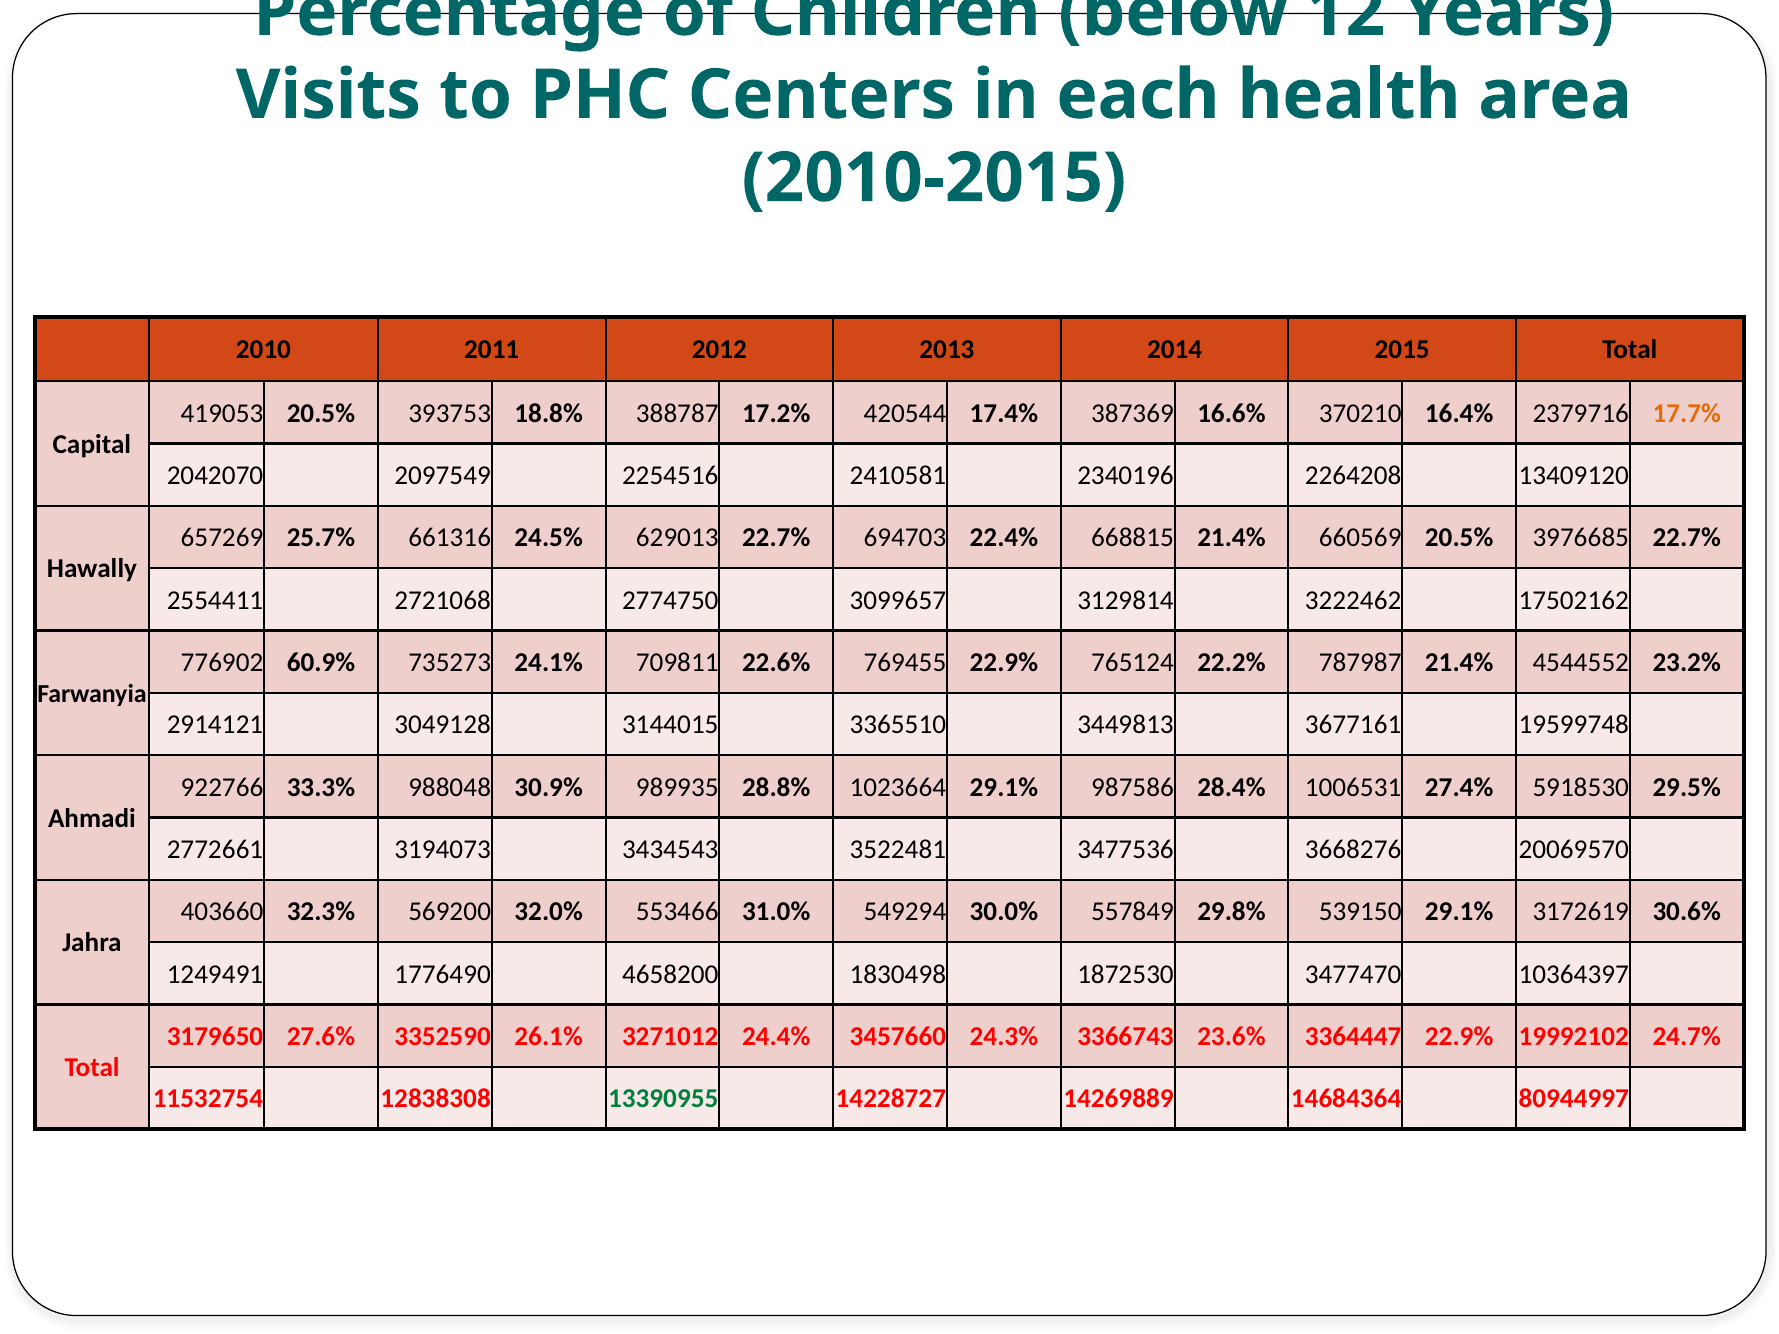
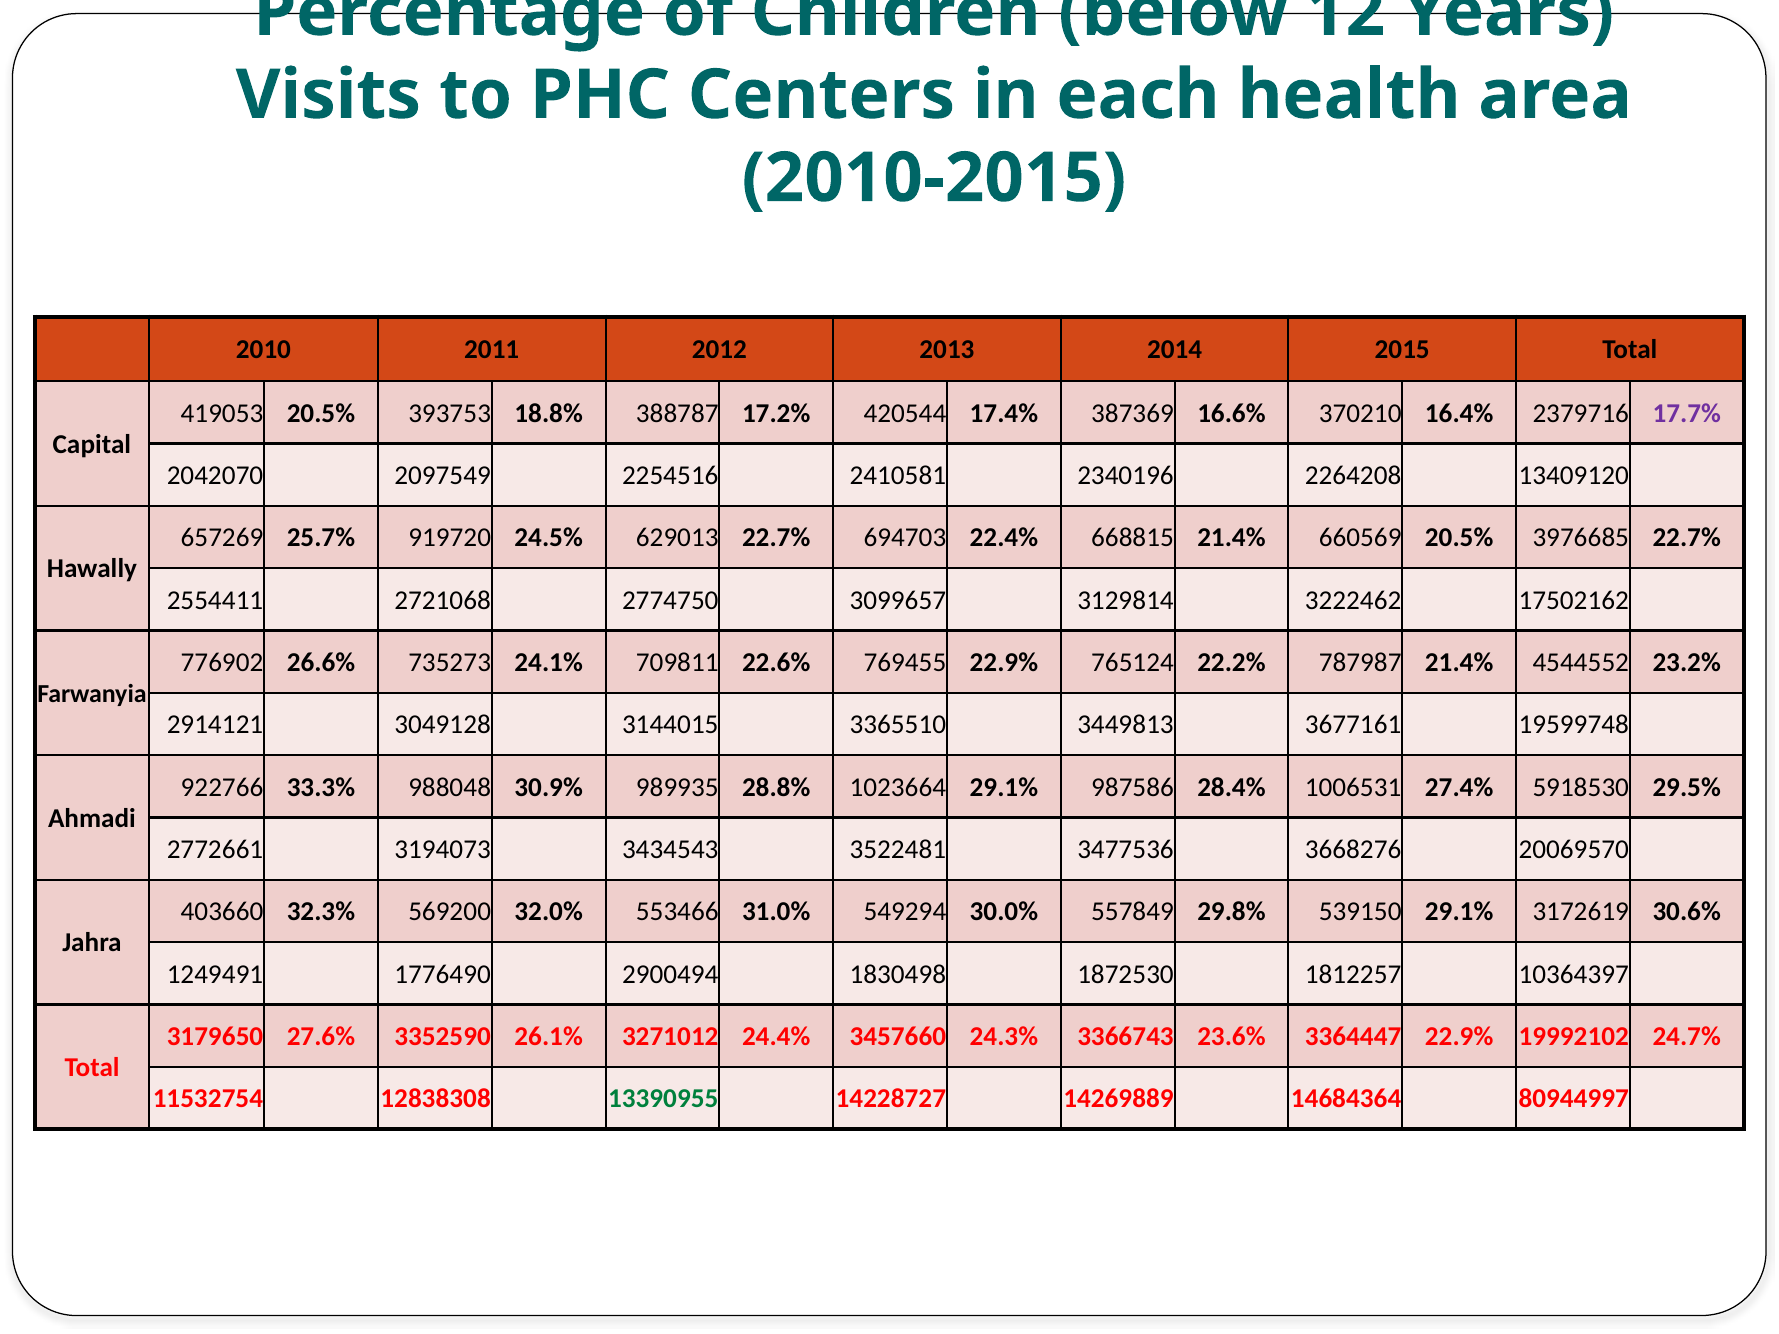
17.7% colour: orange -> purple
661316: 661316 -> 919720
60.9%: 60.9% -> 26.6%
4658200: 4658200 -> 2900494
3477470: 3477470 -> 1812257
